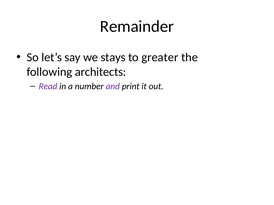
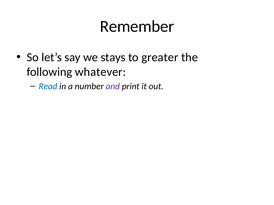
Remainder: Remainder -> Remember
architects: architects -> whatever
Read colour: purple -> blue
